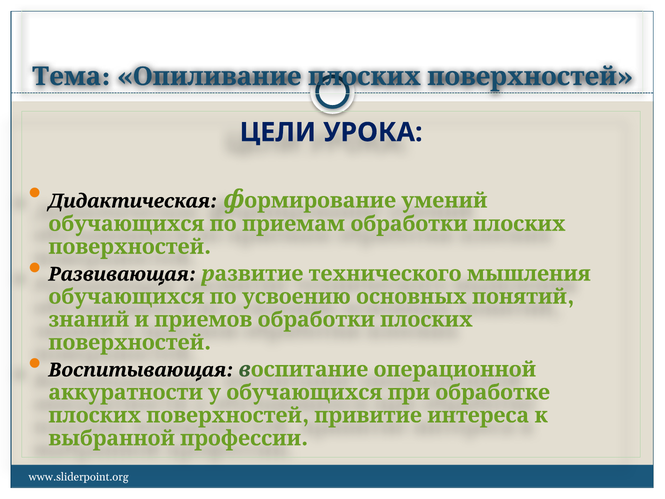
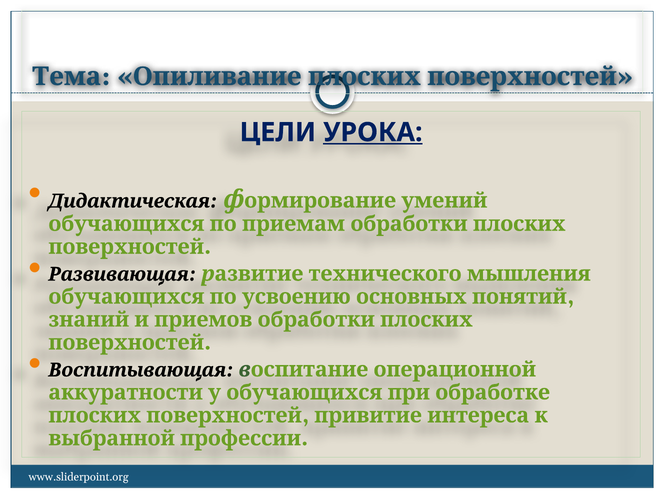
УРОКА underline: none -> present
